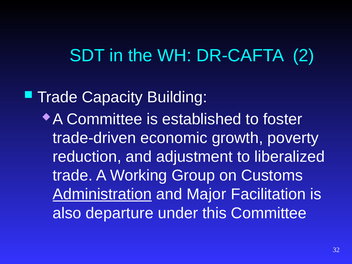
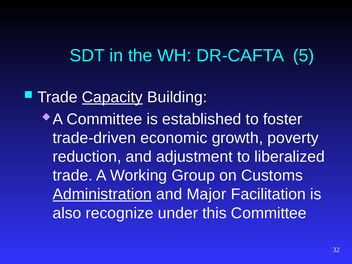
2: 2 -> 5
Capacity underline: none -> present
departure: departure -> recognize
